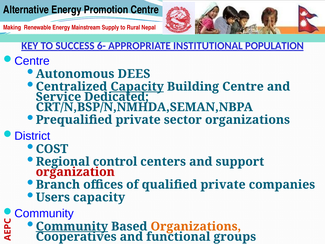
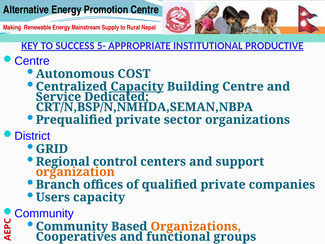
6-: 6- -> 5-
POPULATION: POPULATION -> PRODUCTIVE
DEES: DEES -> COST
COST: COST -> GRID
organization colour: red -> orange
Community underline: present -> none
